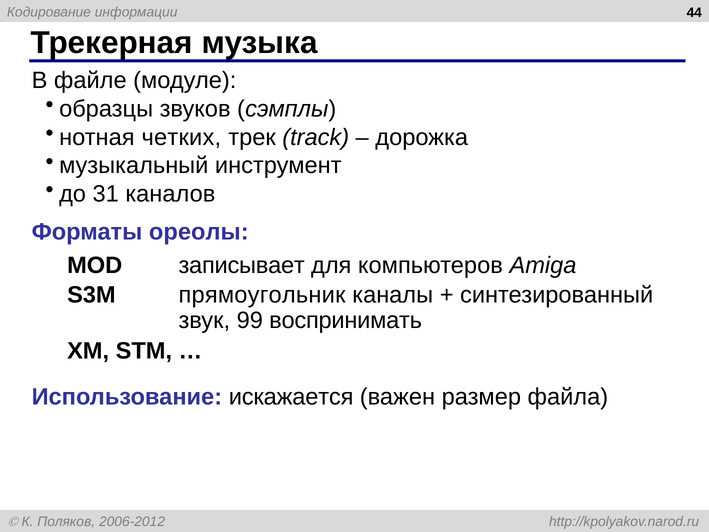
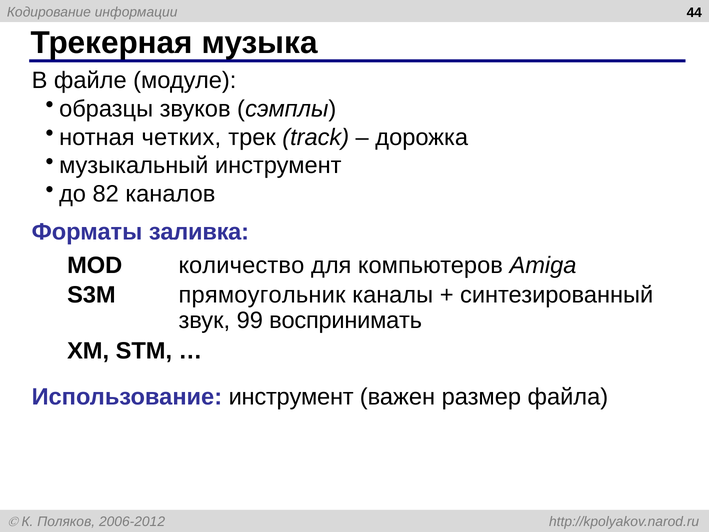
31: 31 -> 82
ореолы: ореолы -> заливка
записывает: записывает -> количество
Использование искажается: искажается -> инструмент
